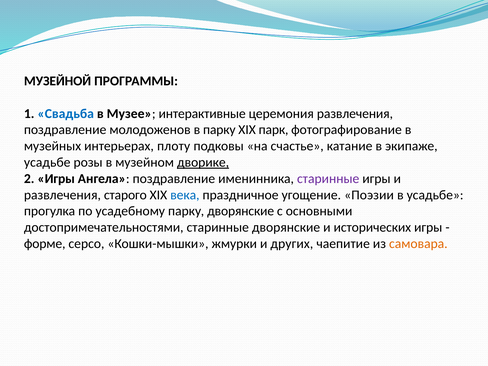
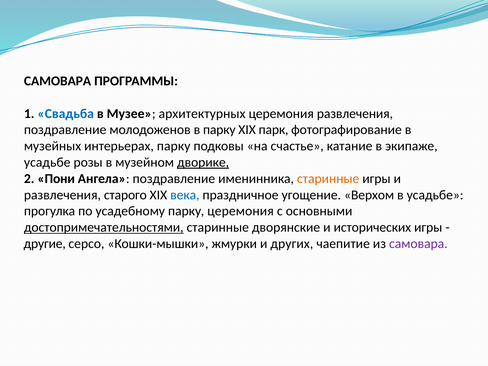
МУЗЕЙНОЙ at (58, 81): МУЗЕЙНОЙ -> САМОВАРА
интерактивные: интерактивные -> архитектурных
интерьерах плоту: плоту -> парку
2 Игры: Игры -> Пони
старинные at (328, 179) colour: purple -> orange
Поэзии: Поэзии -> Верхом
парку дворянские: дворянские -> церемония
достопримечательностями underline: none -> present
форме: форме -> другие
самовара at (418, 244) colour: orange -> purple
